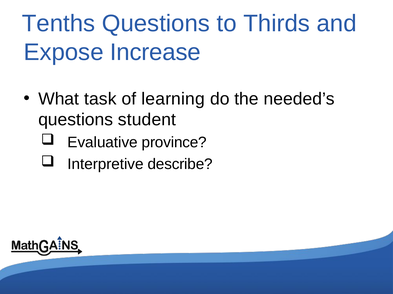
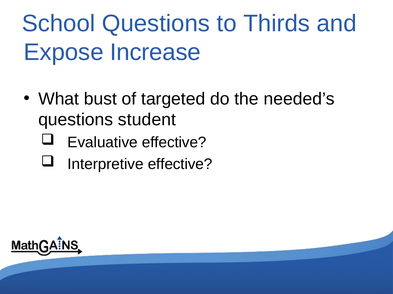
Tenths: Tenths -> School
task: task -> bust
learning: learning -> targeted
Evaluative province: province -> effective
Interpretive describe: describe -> effective
